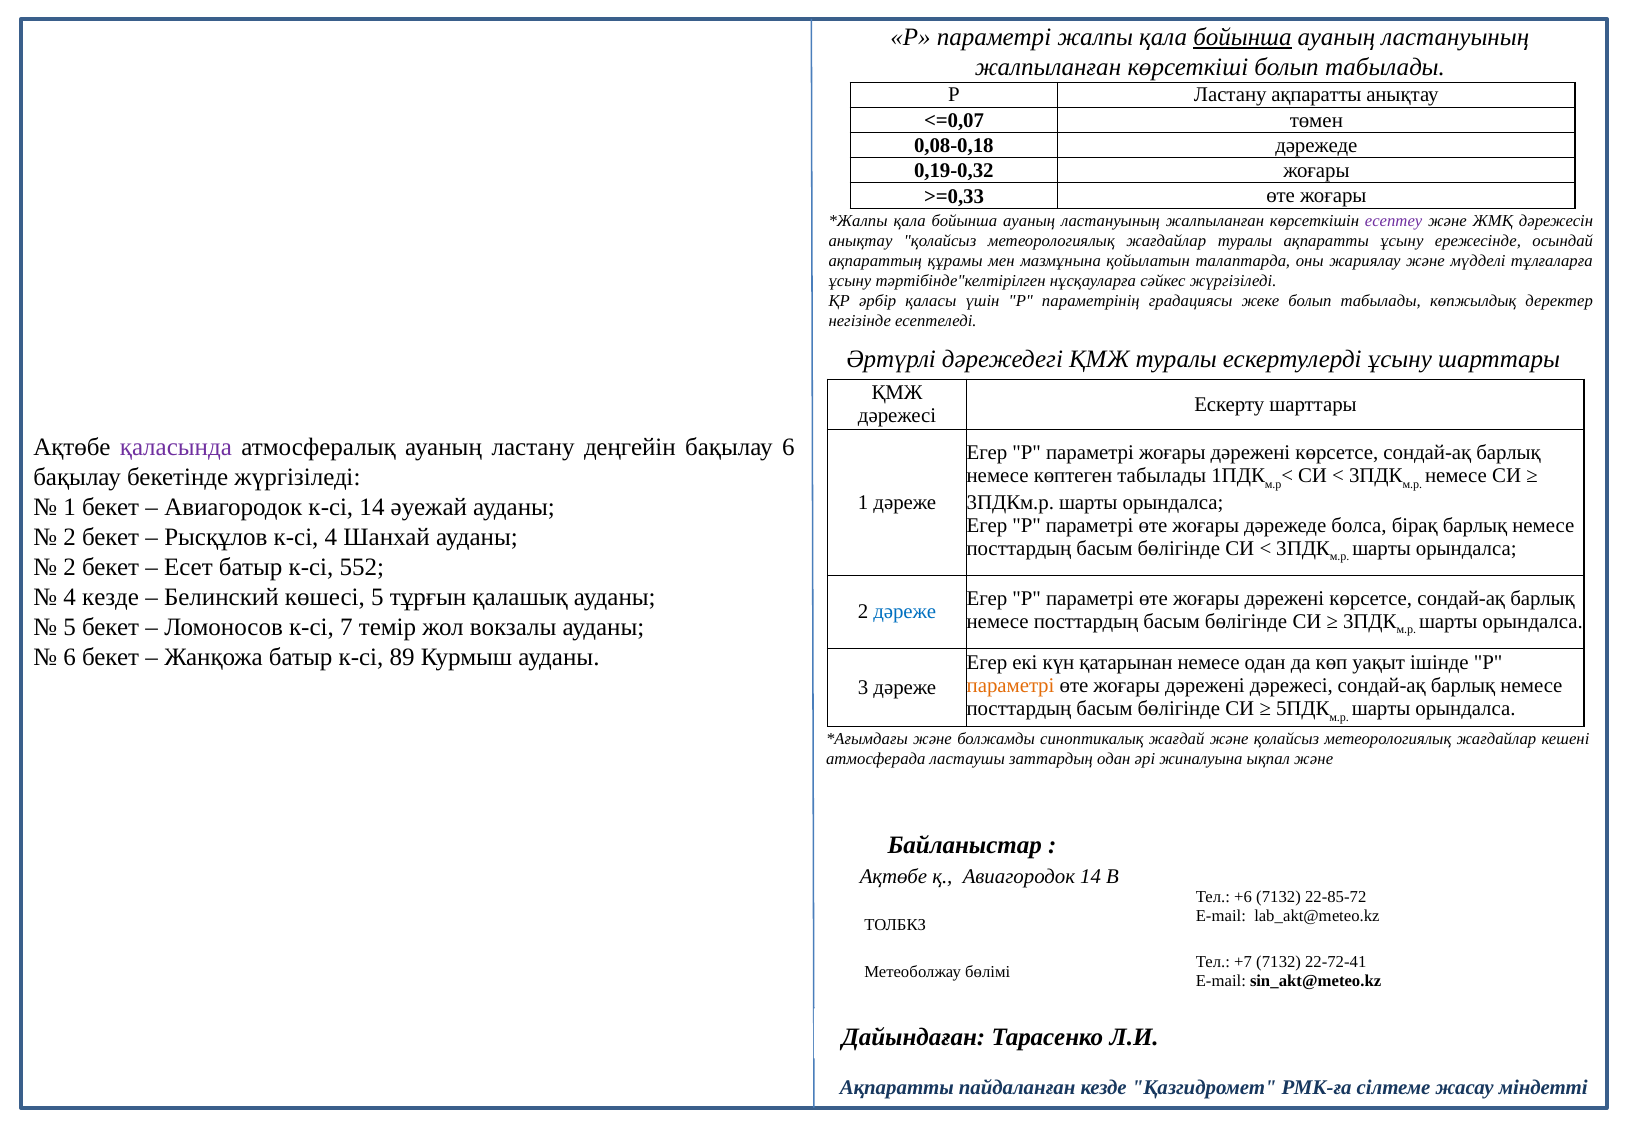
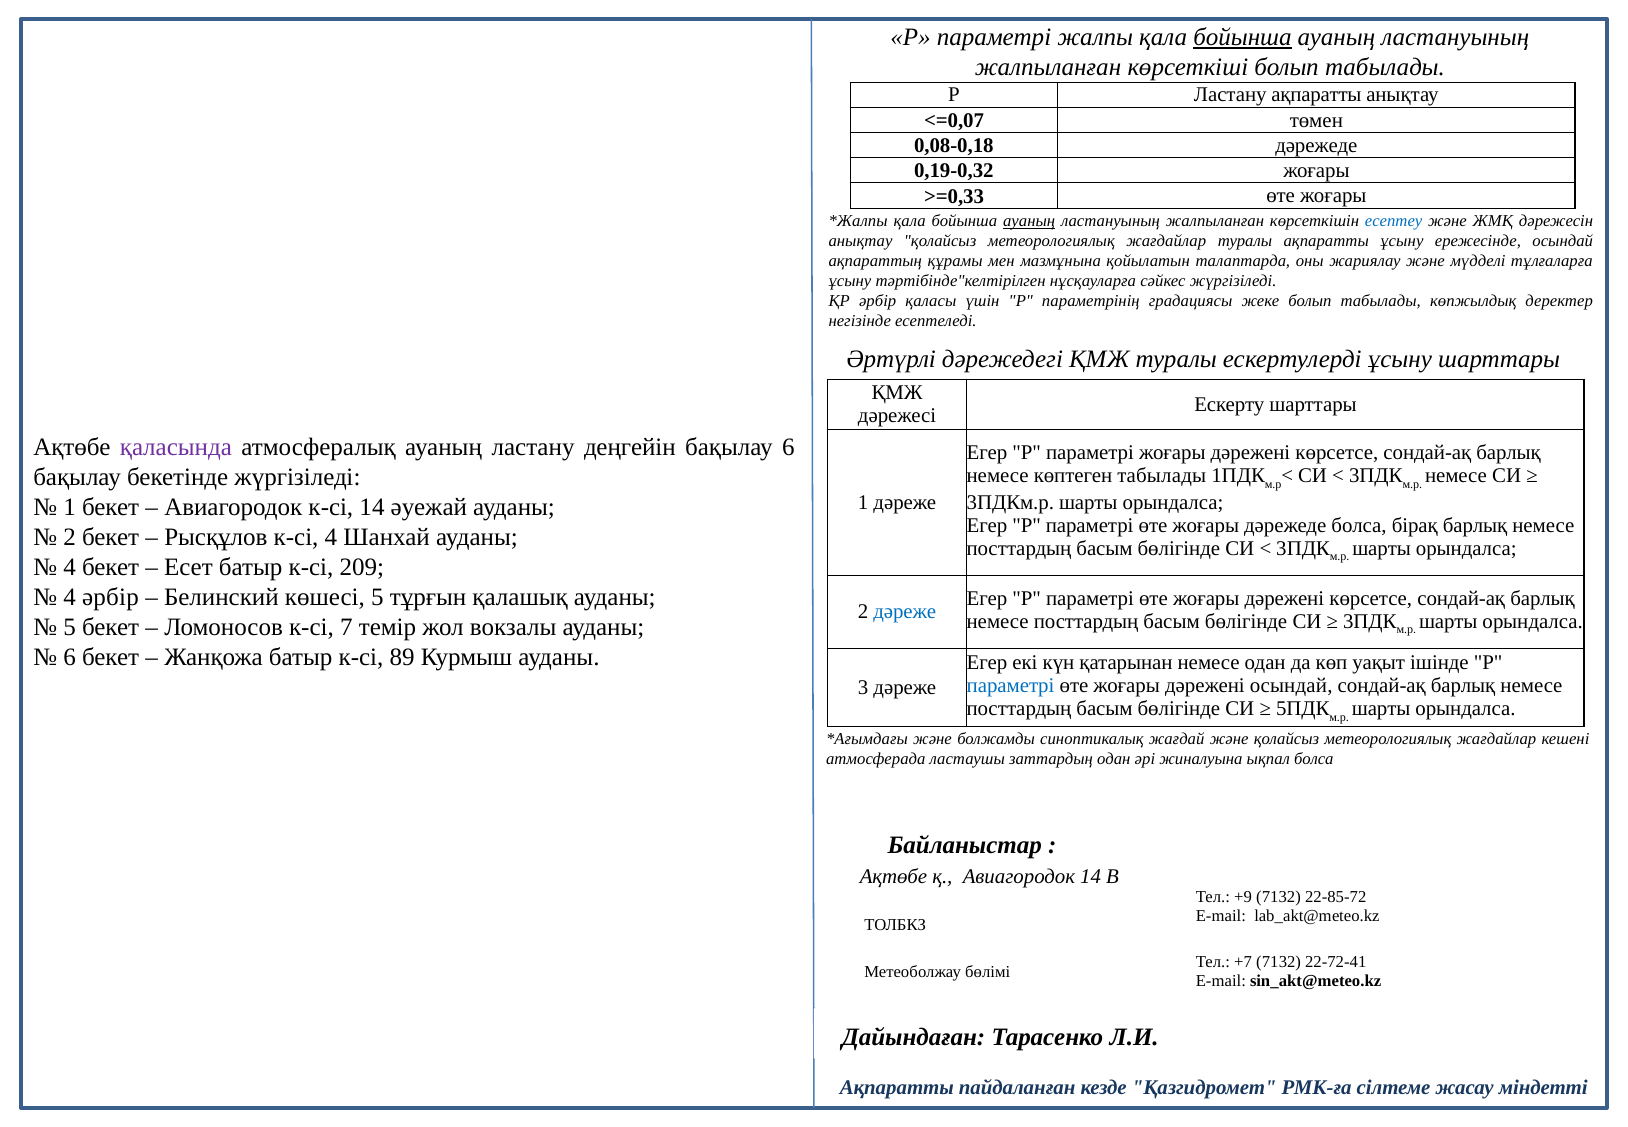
ауаның at (1029, 221) underline: none -> present
есептеу colour: purple -> blue
2 at (70, 568): 2 -> 4
552: 552 -> 209
4 кезде: кезде -> әрбір
параметрі at (1011, 686) colour: orange -> blue
дәрежені дәрежесі: дәрежесі -> осындай
ықпал және: және -> болса
+6: +6 -> +9
